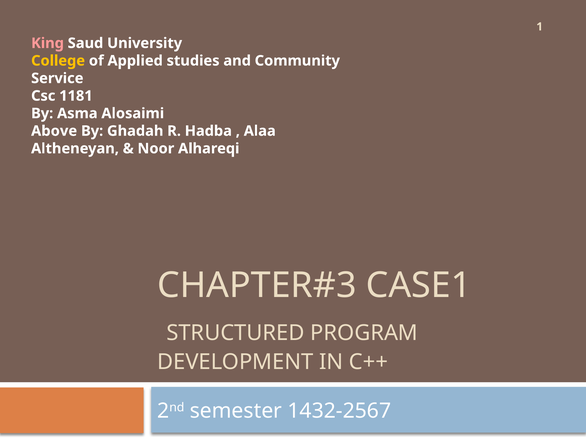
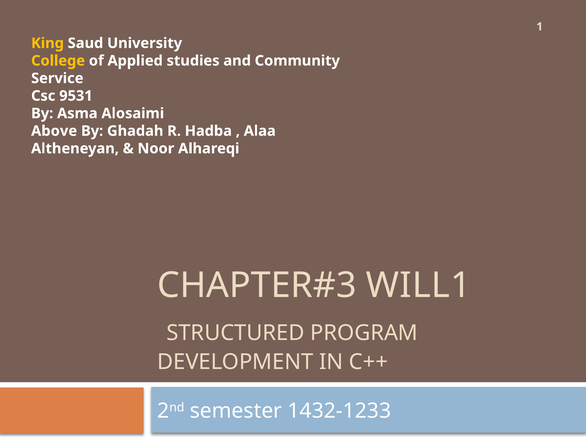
King colour: pink -> yellow
1181: 1181 -> 9531
CASE1: CASE1 -> WILL1
1432-2567: 1432-2567 -> 1432-1233
